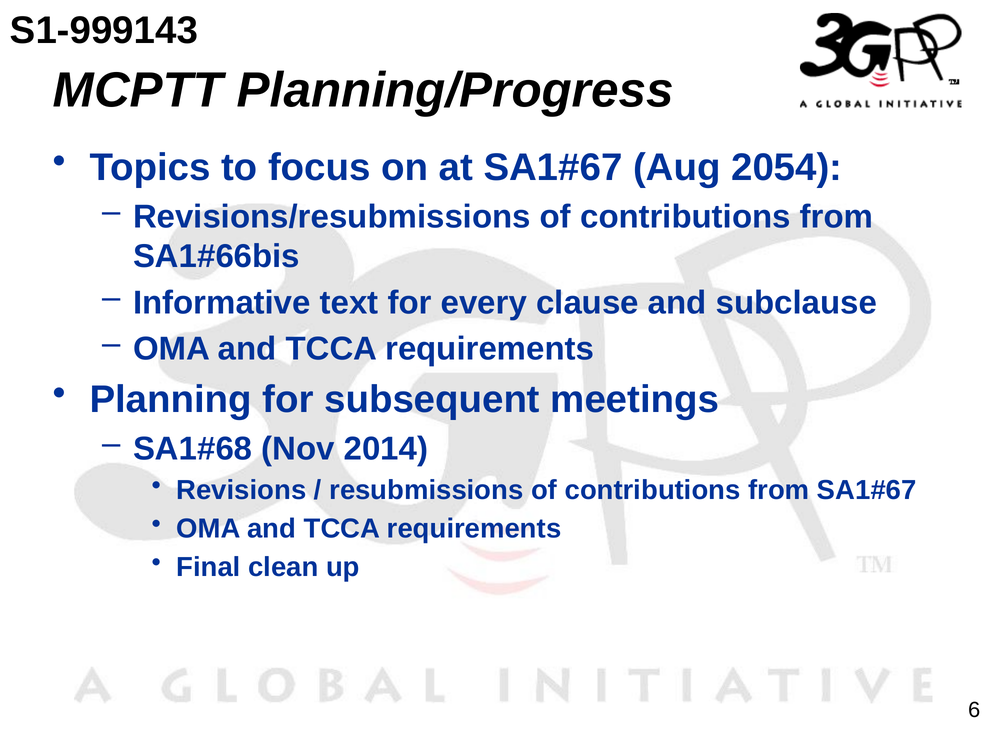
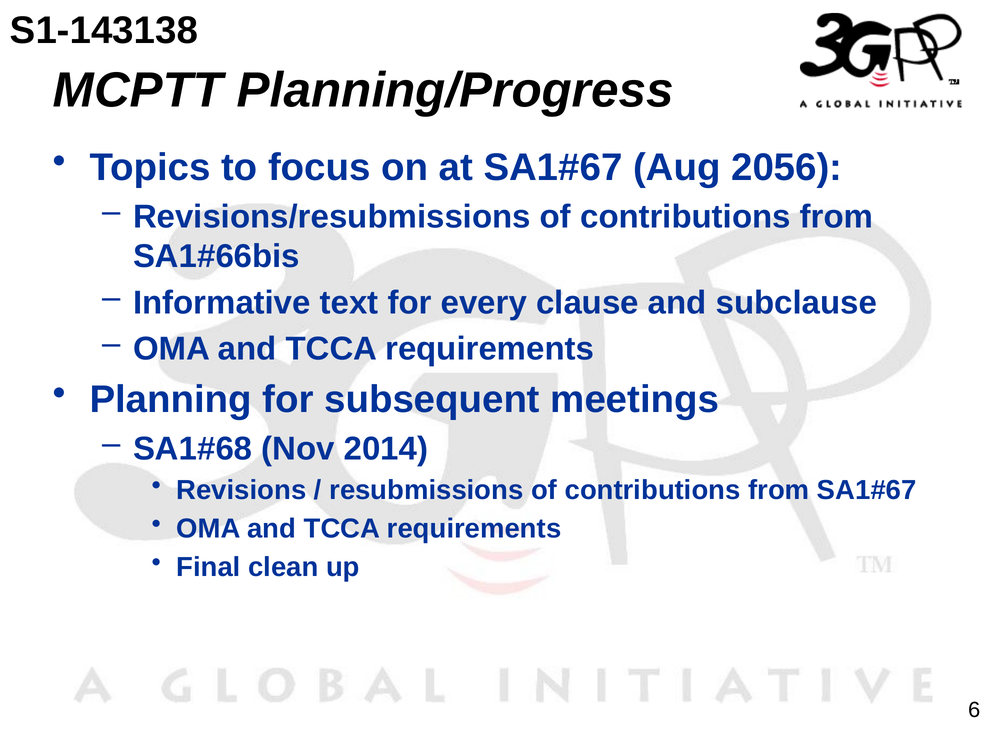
S1-999143: S1-999143 -> S1-143138
2054: 2054 -> 2056
